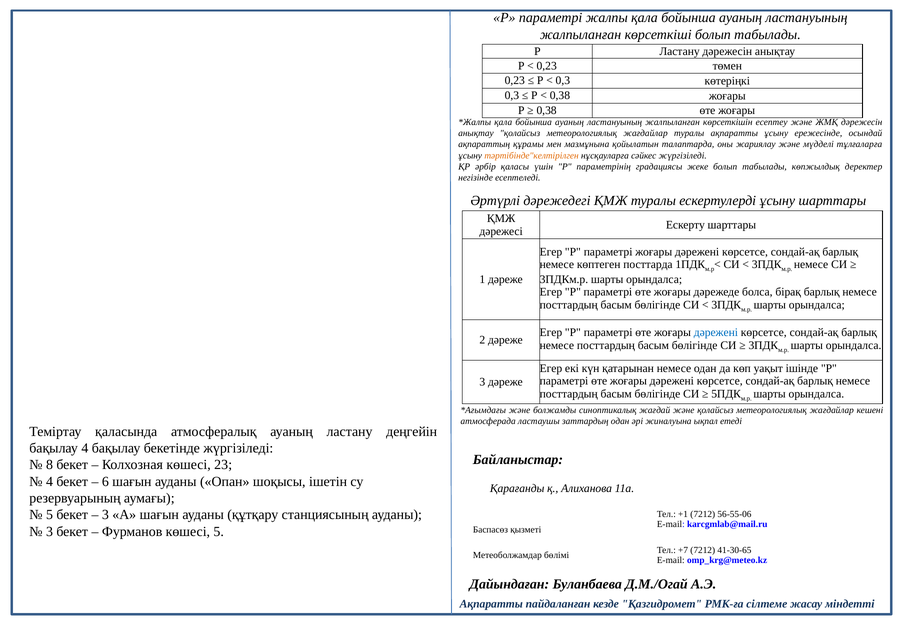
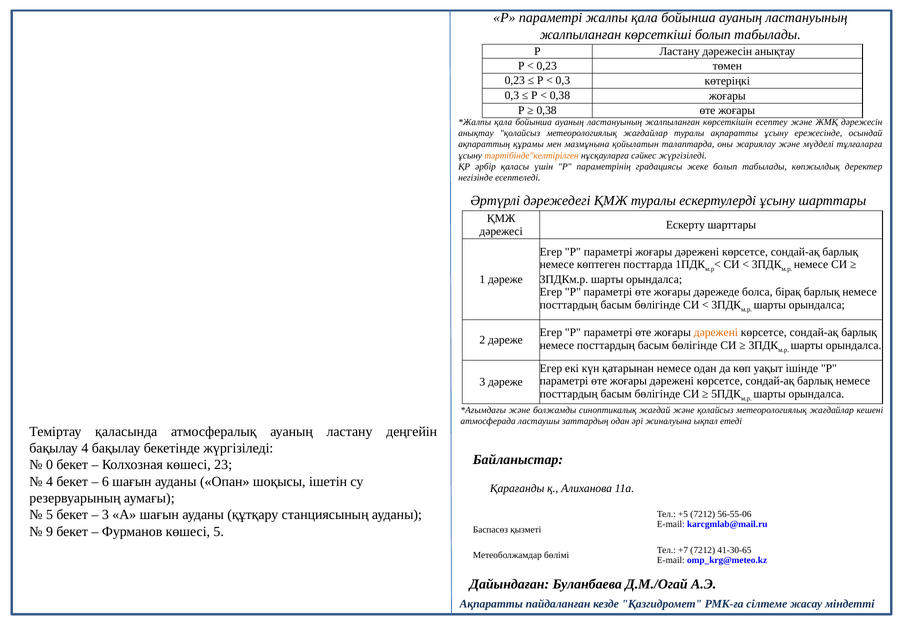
дәрежені at (716, 333) colour: blue -> orange
8: 8 -> 0
+1: +1 -> +5
3 at (50, 532): 3 -> 9
